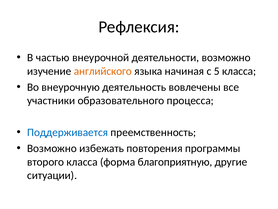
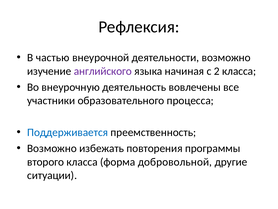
английского colour: orange -> purple
5: 5 -> 2
благоприятную: благоприятную -> добровольной
